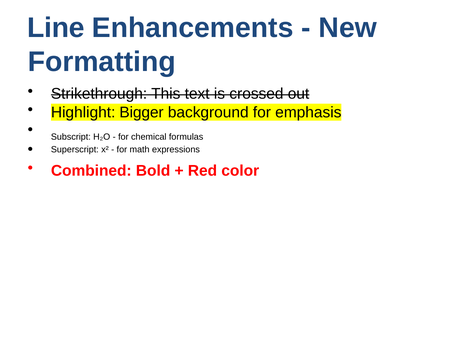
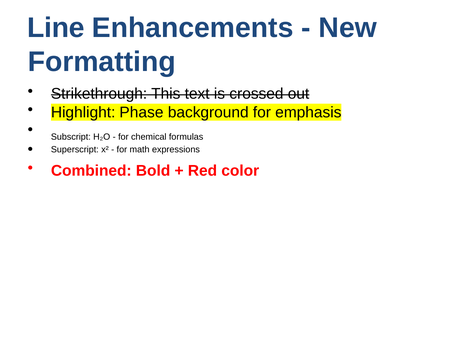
Bigger: Bigger -> Phase
